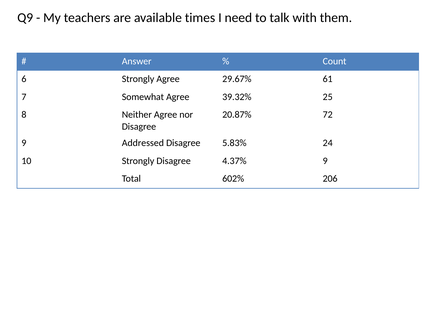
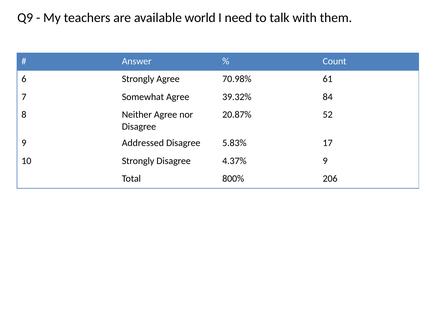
times: times -> world
29.67%: 29.67% -> 70.98%
25: 25 -> 84
72: 72 -> 52
24: 24 -> 17
602%: 602% -> 800%
